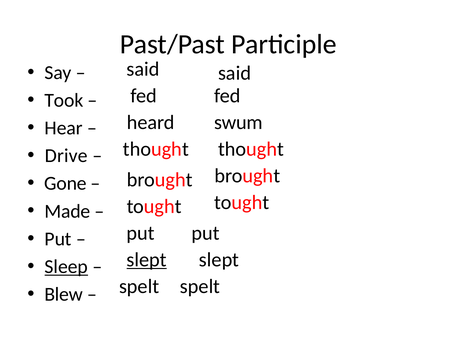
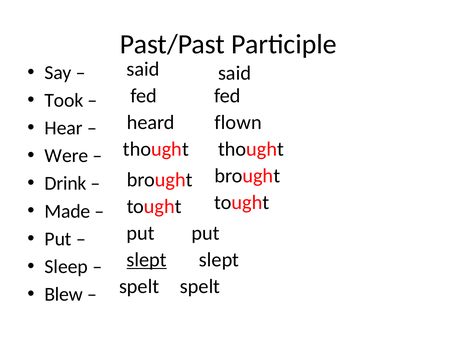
swum: swum -> flown
Drive: Drive -> Were
Gone: Gone -> Drink
Sleep underline: present -> none
